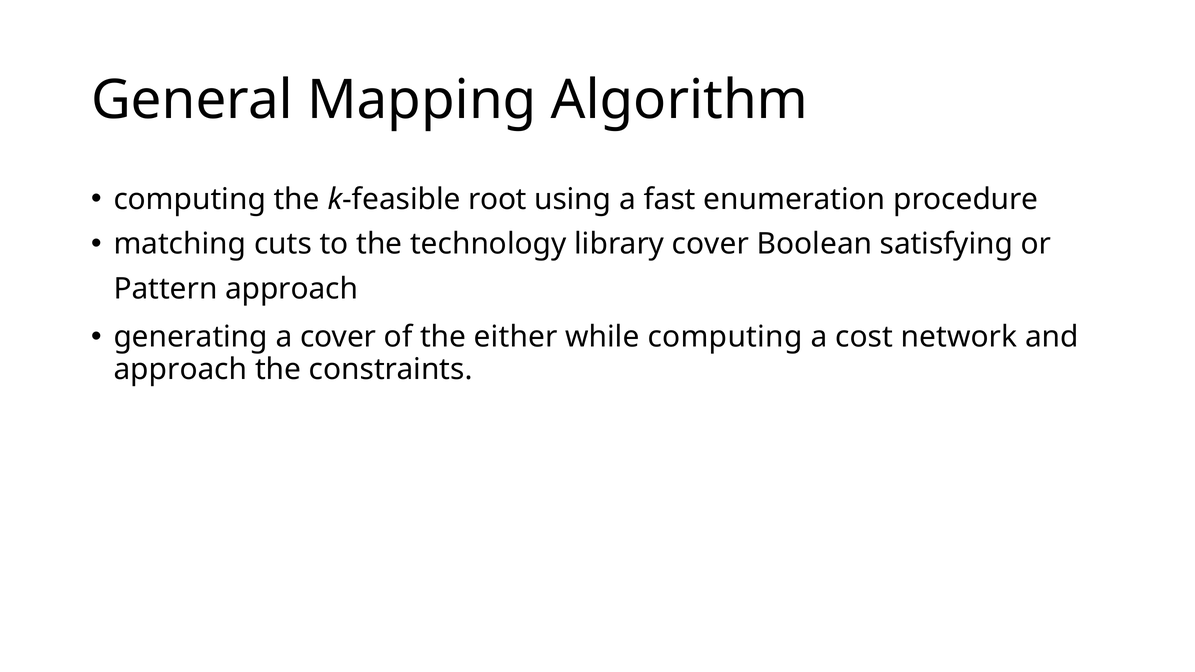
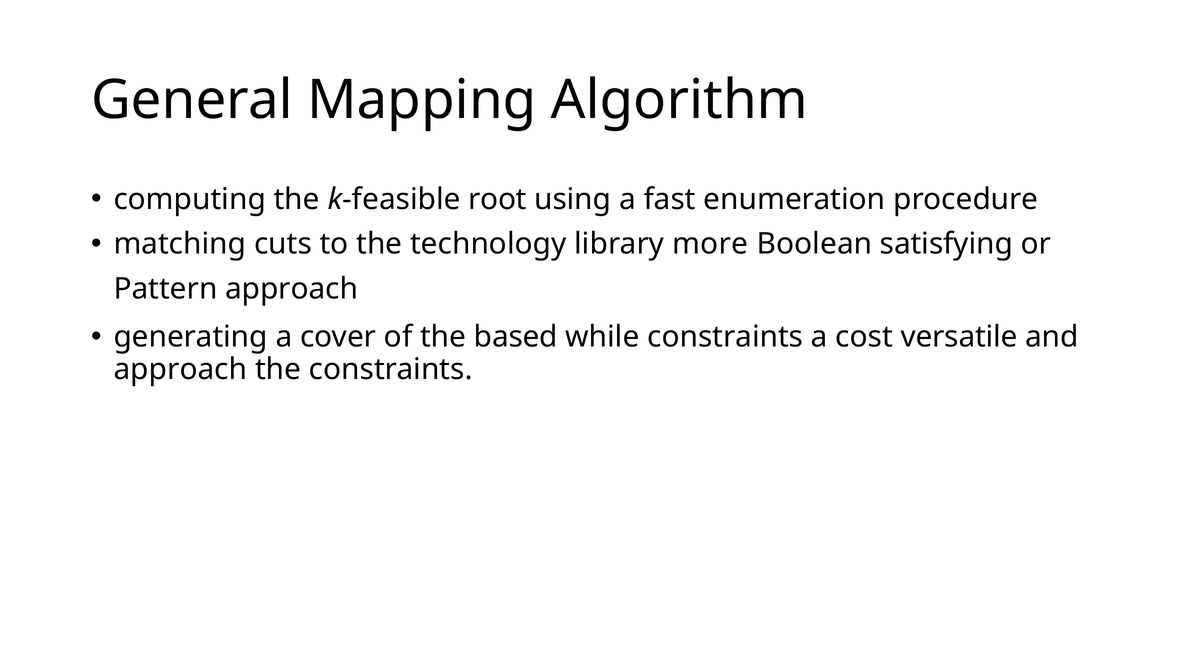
library cover: cover -> more
either: either -> based
while computing: computing -> constraints
network: network -> versatile
